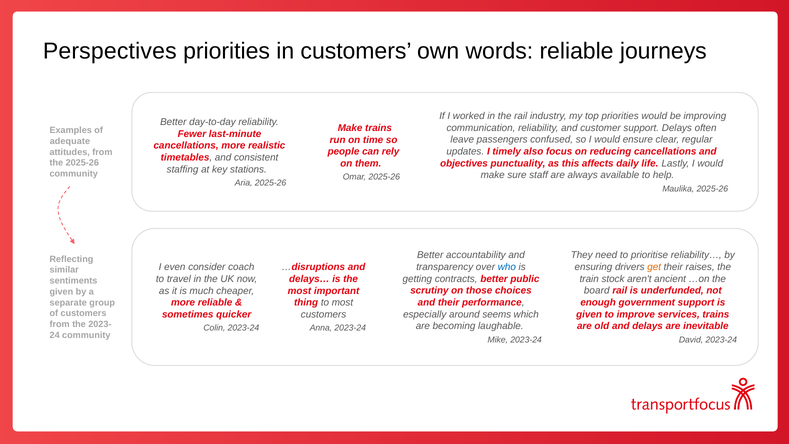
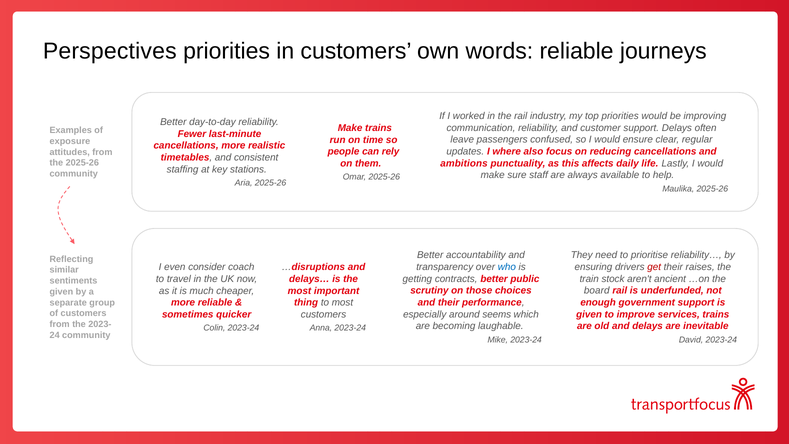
adequate: adequate -> exposure
timely: timely -> where
objectives: objectives -> ambitions
get colour: orange -> red
